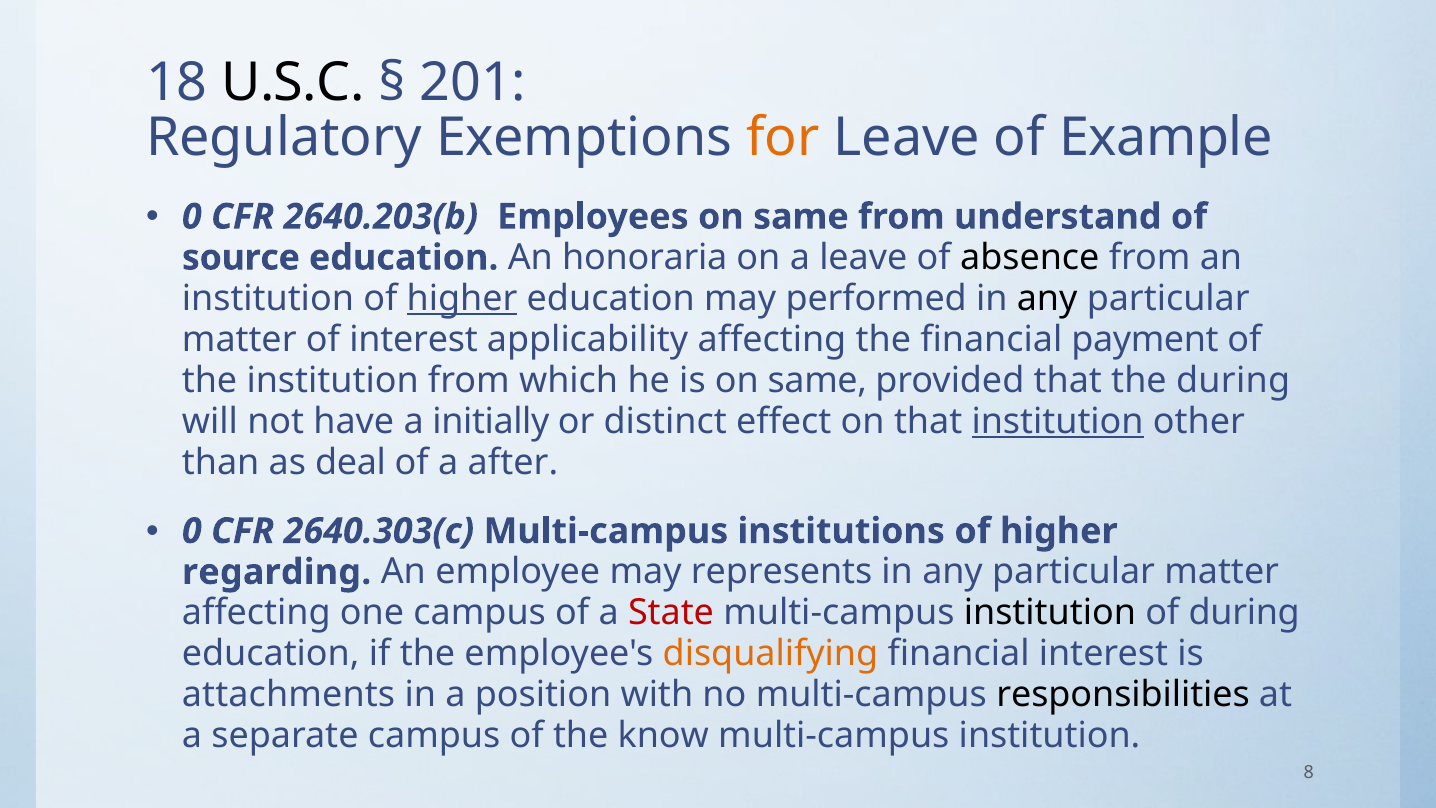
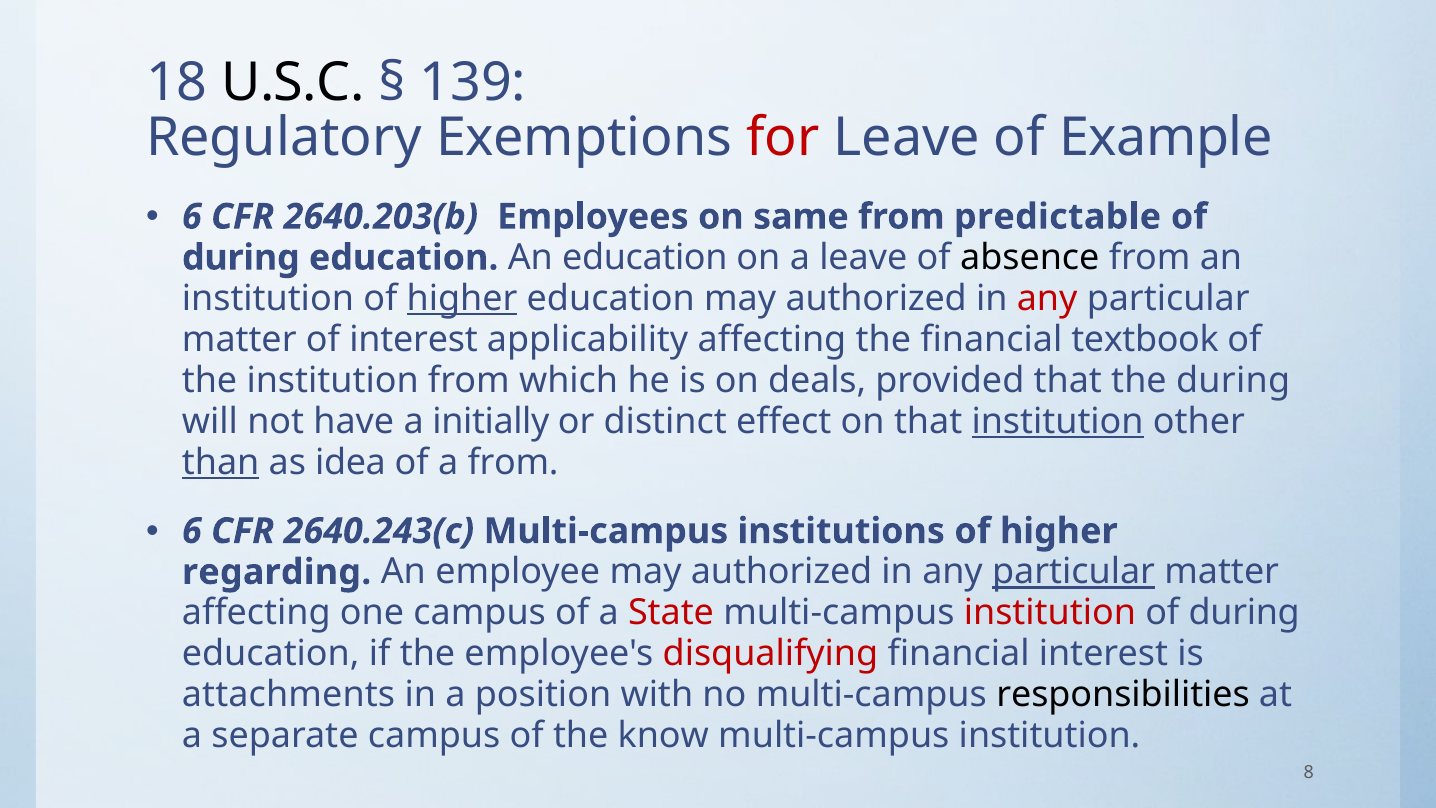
201: 201 -> 139
for colour: orange -> red
0 at (192, 217): 0 -> 6
understand: understand -> predictable
source at (241, 258): source -> during
An honoraria: honoraria -> education
education may performed: performed -> authorized
any at (1047, 299) colour: black -> red
payment: payment -> textbook
is on same: same -> deals
than underline: none -> present
deal: deal -> idea
a after: after -> from
0 at (192, 531): 0 -> 6
2640.303(c: 2640.303(c -> 2640.243(c
employee may represents: represents -> authorized
particular at (1074, 572) underline: none -> present
institution at (1050, 613) colour: black -> red
disqualifying colour: orange -> red
